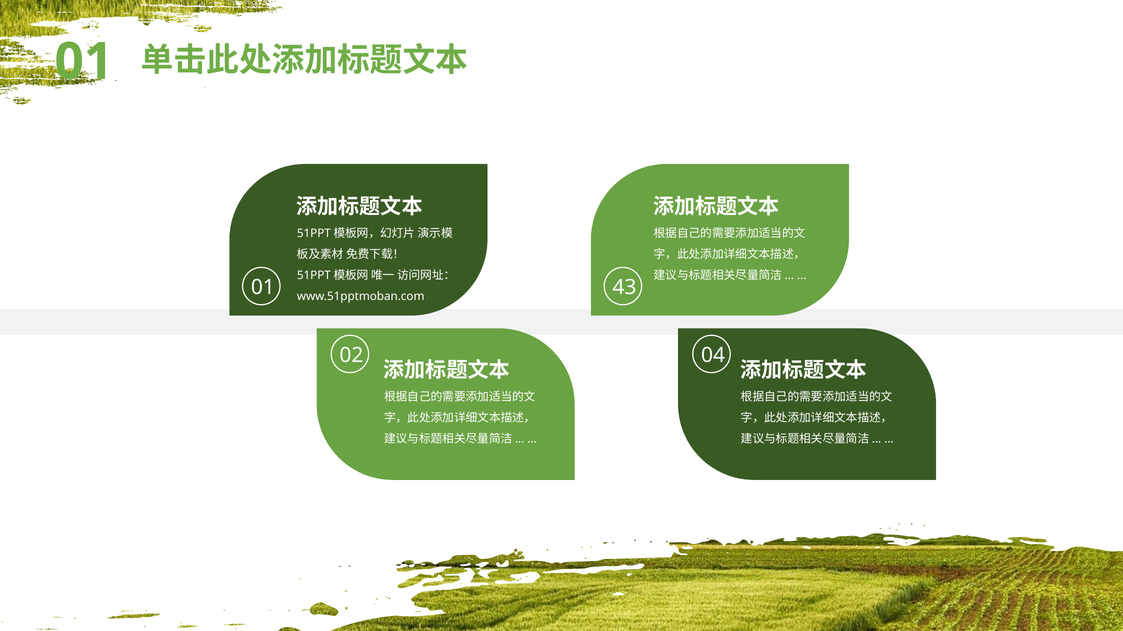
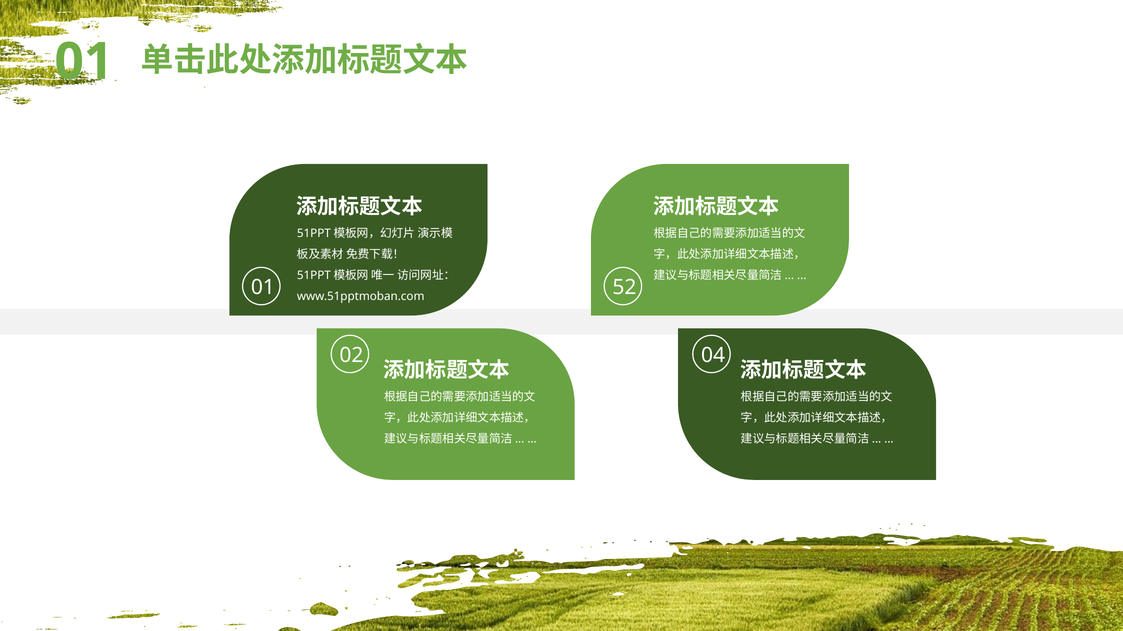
43: 43 -> 52
